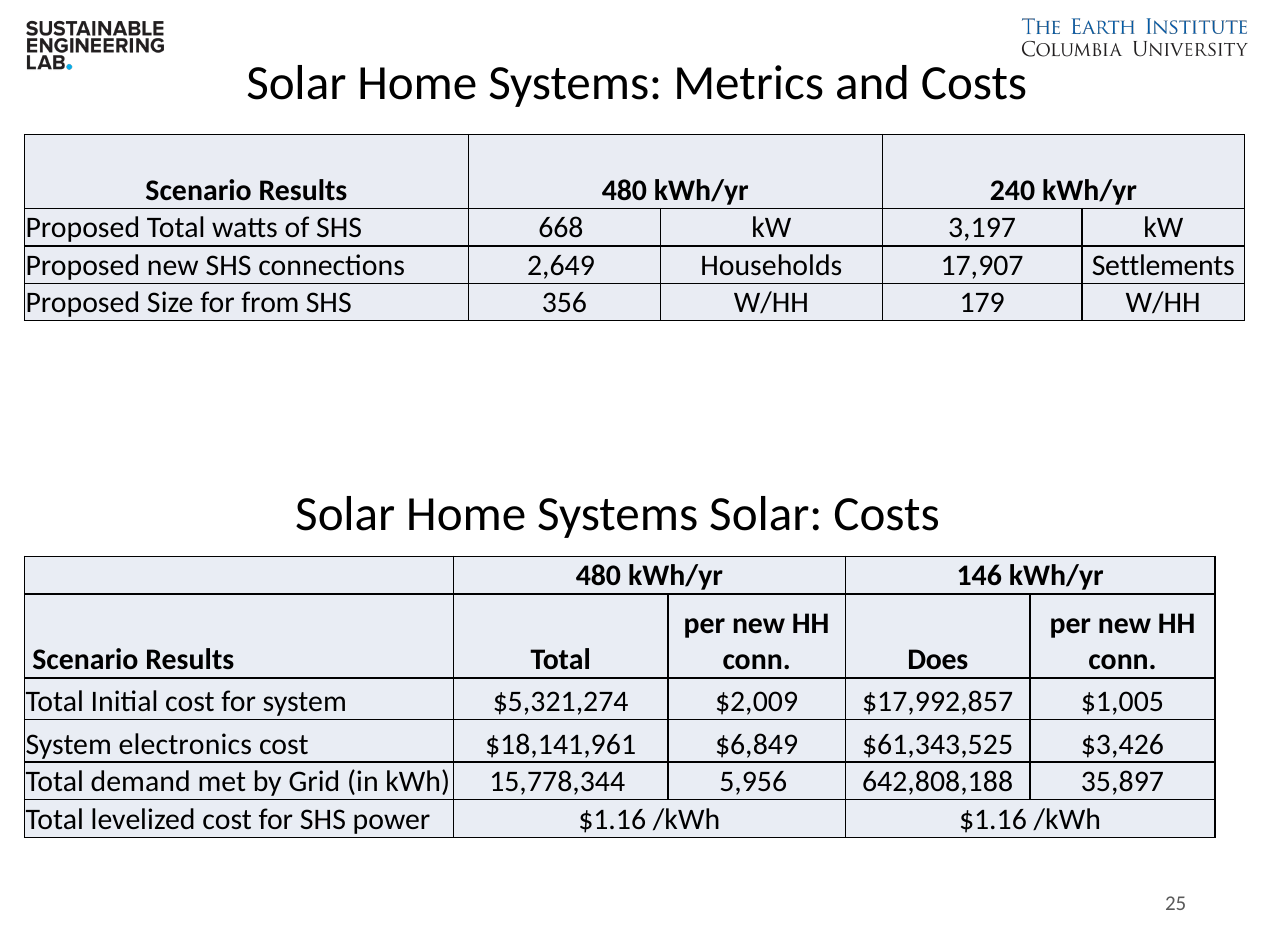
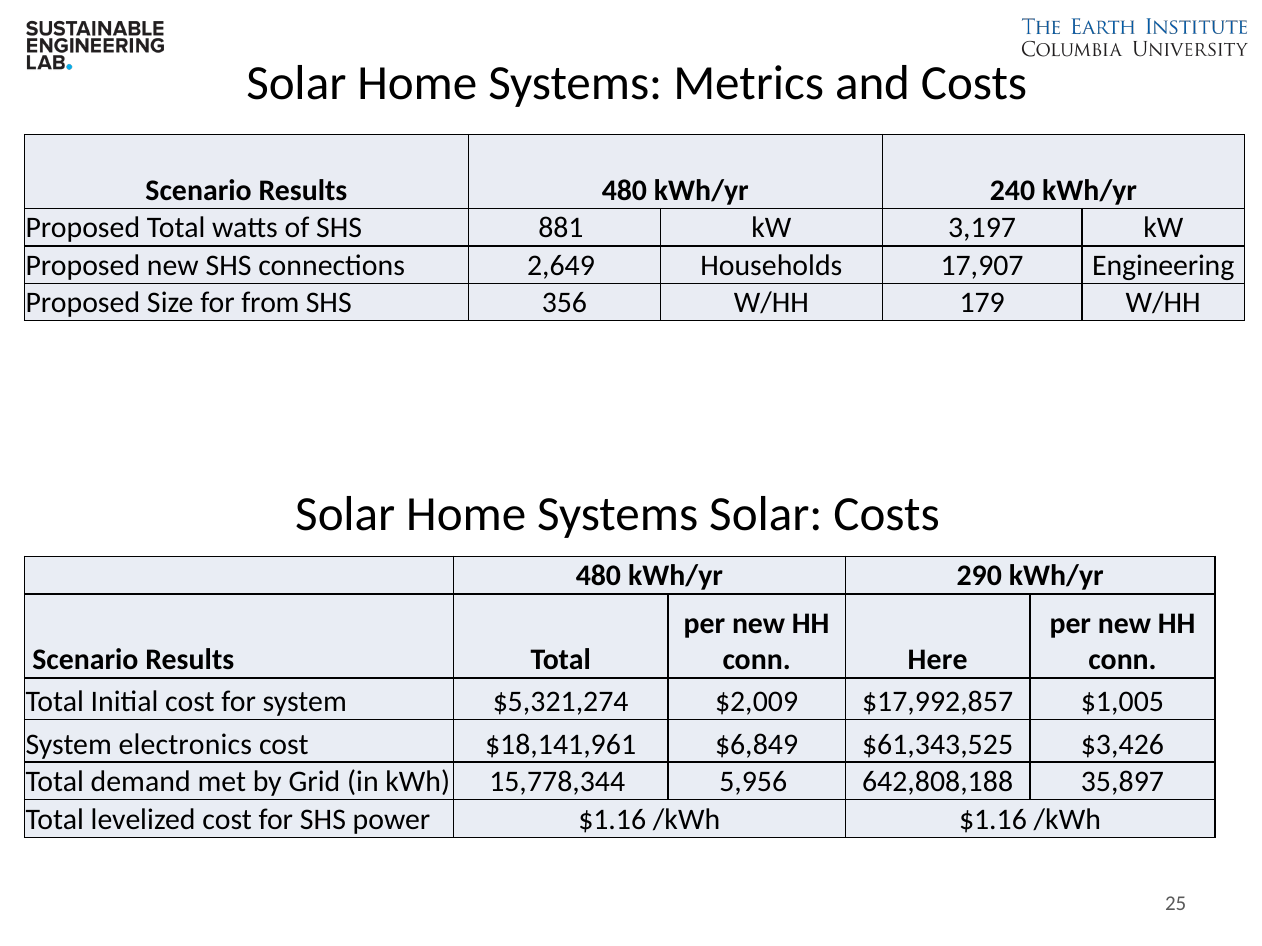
668: 668 -> 881
Settlements: Settlements -> Engineering
146: 146 -> 290
Does: Does -> Here
